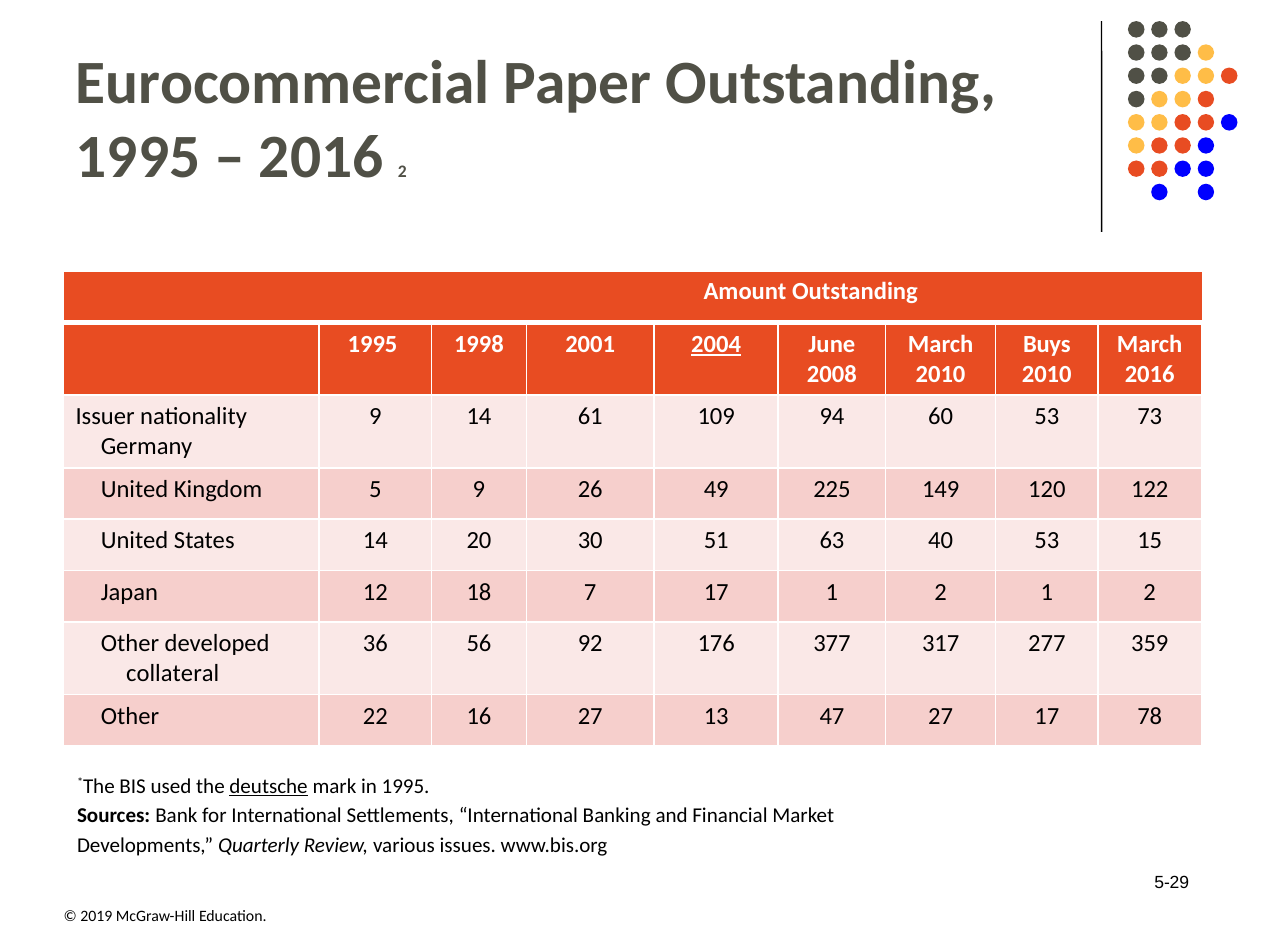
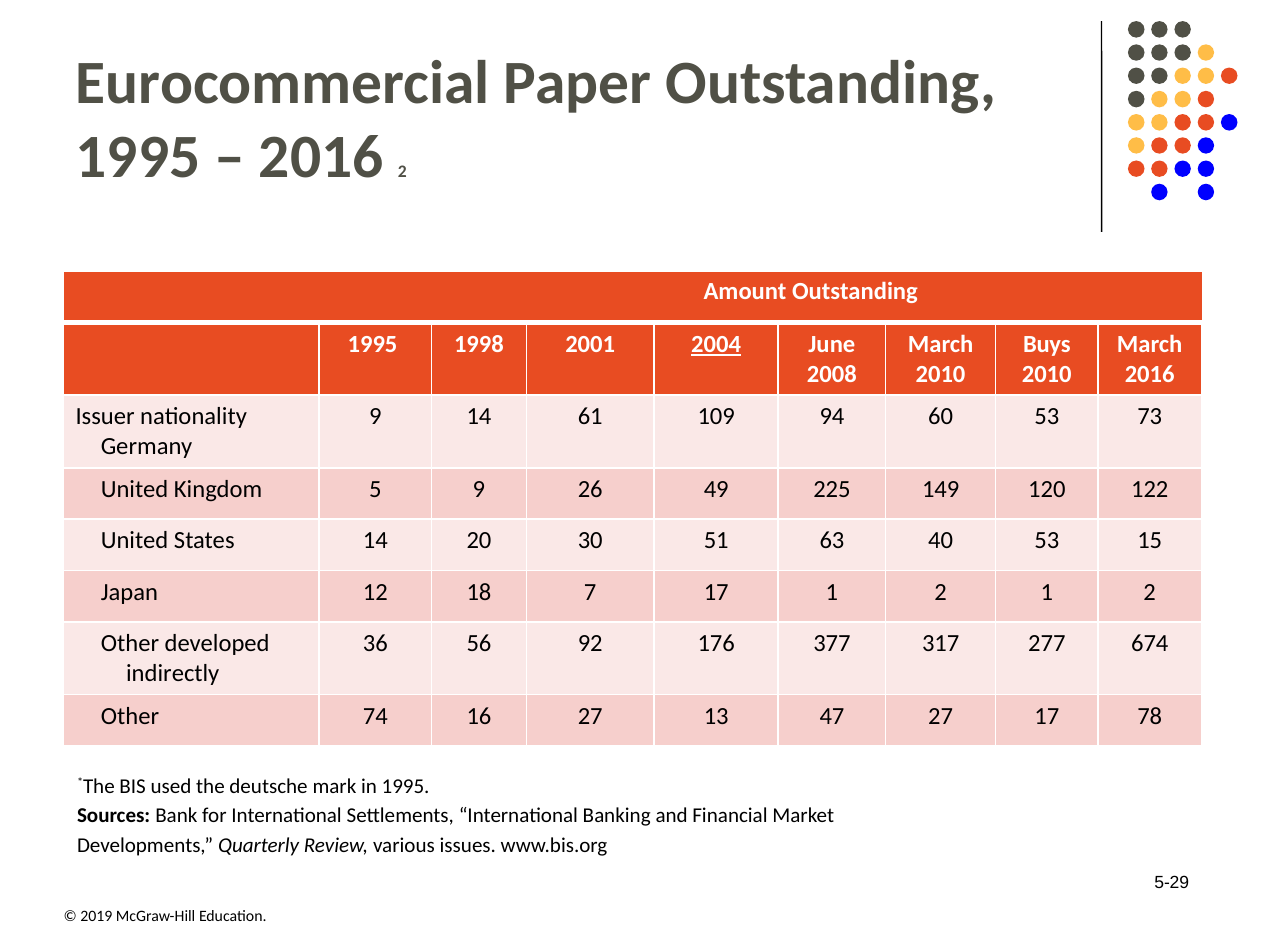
359: 359 -> 674
collateral: collateral -> indirectly
22: 22 -> 74
deutsche underline: present -> none
